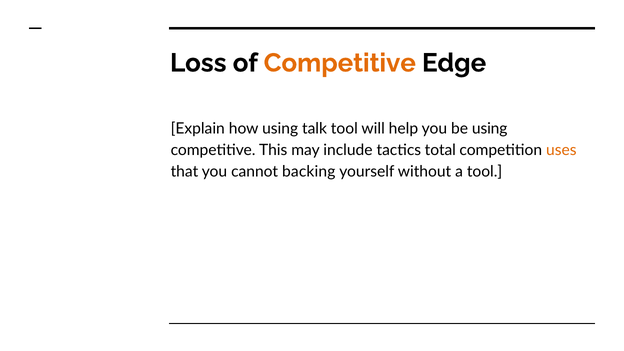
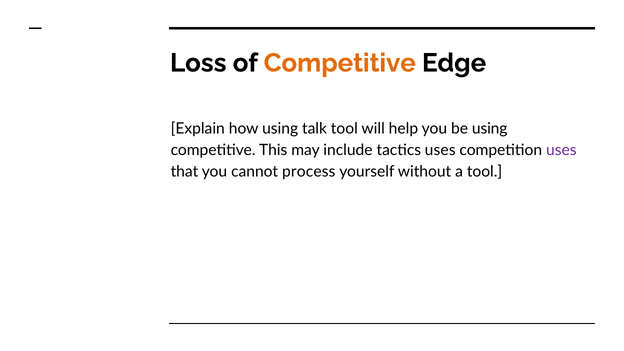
tactics total: total -> uses
uses at (561, 150) colour: orange -> purple
backing: backing -> process
